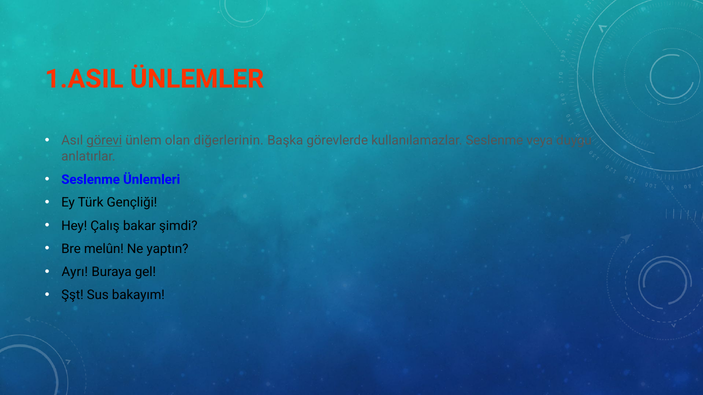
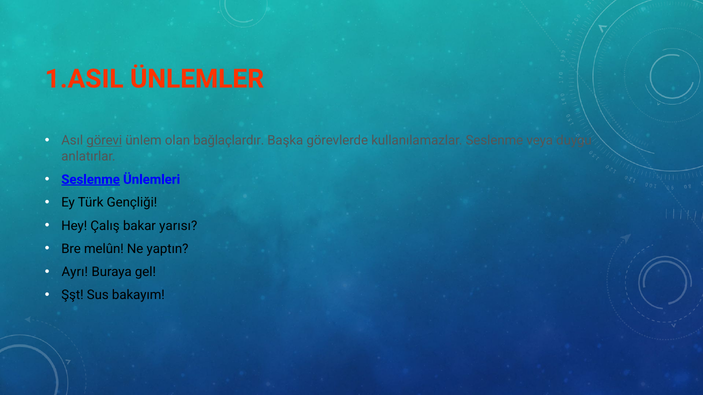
diğerlerinin: diğerlerinin -> bağlaçlardır
Seslenme at (91, 180) underline: none -> present
şimdi: şimdi -> yarısı
